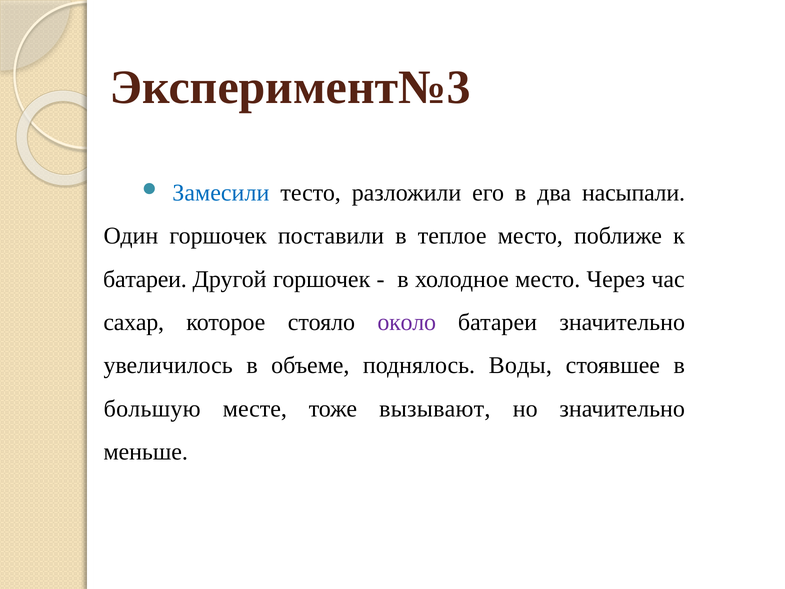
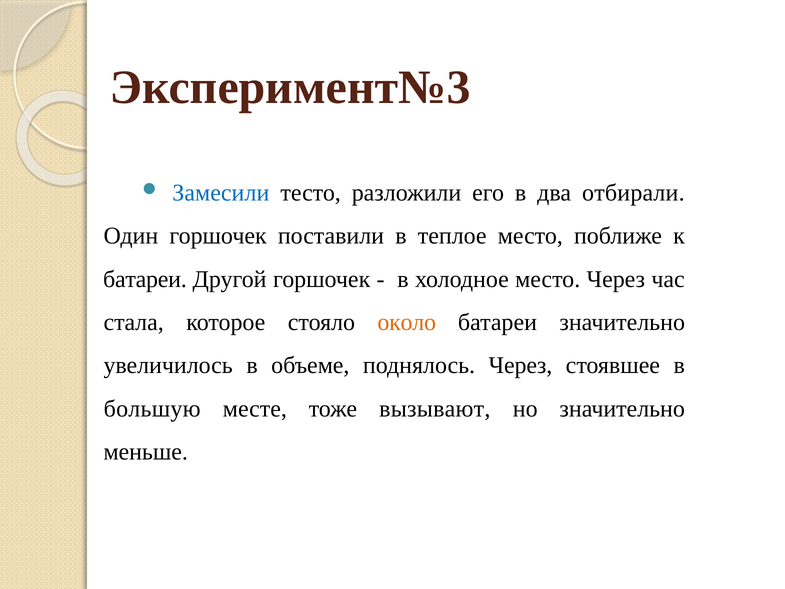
насыпали: насыпали -> отбирали
сахар: сахар -> стала
около colour: purple -> orange
поднялось Воды: Воды -> Через
